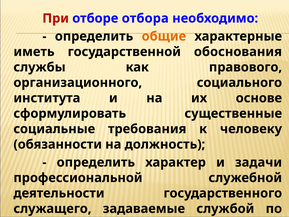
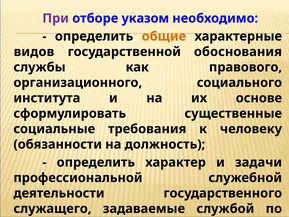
При colour: red -> purple
отбора: отбора -> указом
иметь: иметь -> видов
